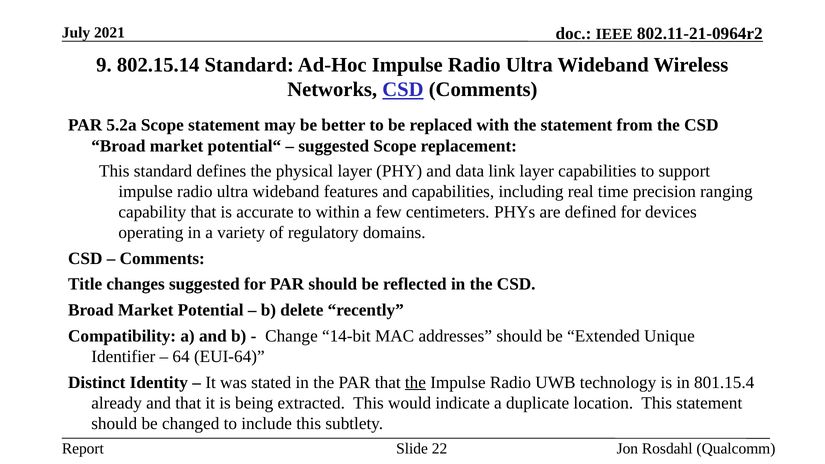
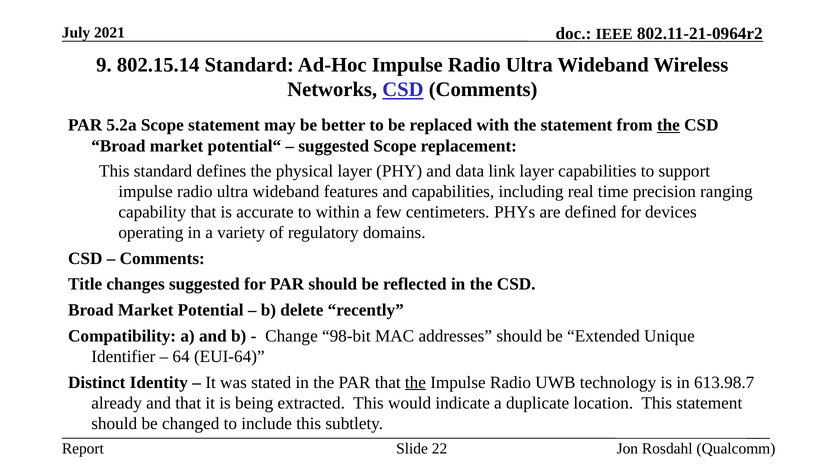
the at (668, 125) underline: none -> present
14-bit: 14-bit -> 98-bit
801.15.4: 801.15.4 -> 613.98.7
